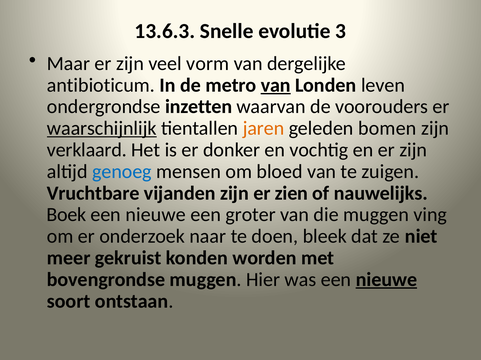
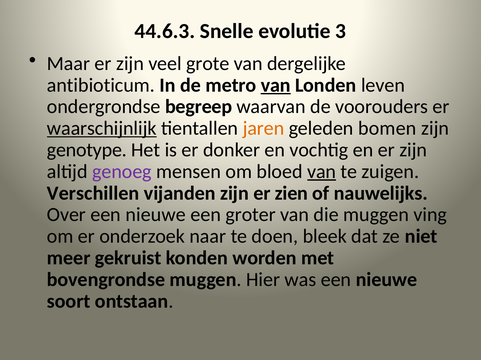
13.6.3: 13.6.3 -> 44.6.3
vorm: vorm -> grote
inzetten: inzetten -> begreep
verklaard: verklaard -> genotype
genoeg colour: blue -> purple
van at (322, 172) underline: none -> present
Vruchtbare: Vruchtbare -> Verschillen
Boek: Boek -> Over
nieuwe at (386, 280) underline: present -> none
